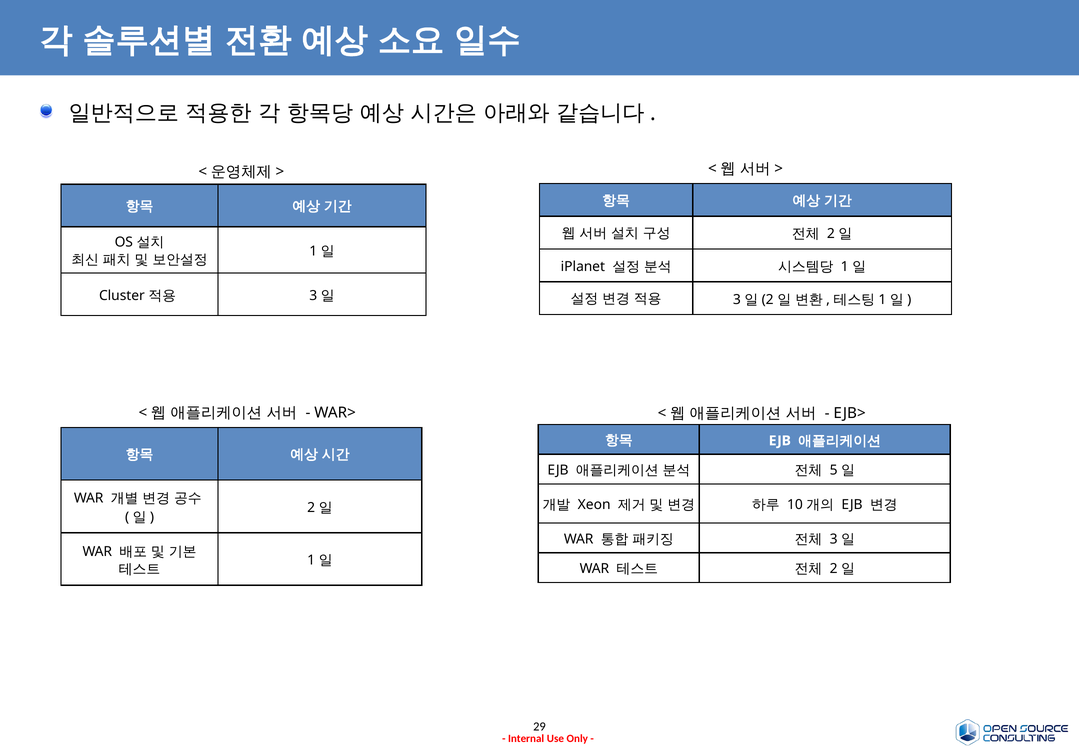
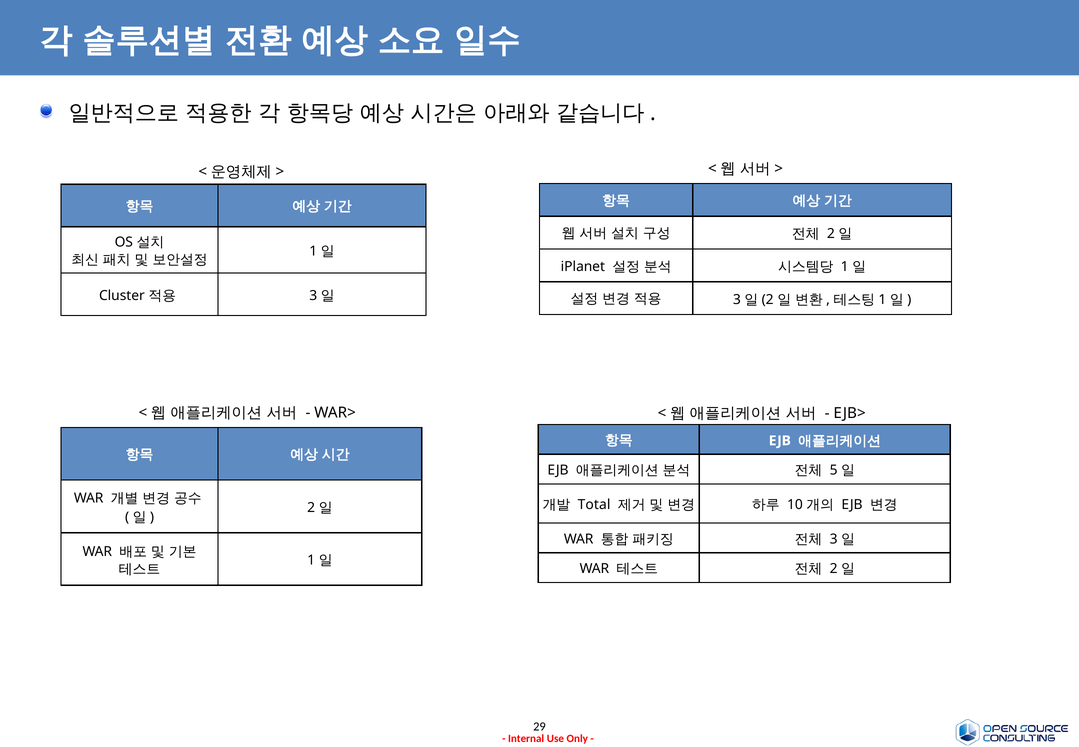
Xeon: Xeon -> Total
